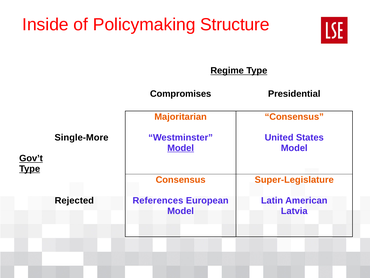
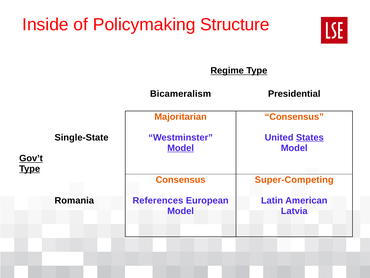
Compromises: Compromises -> Bicameralism
Single-More: Single-More -> Single-State
States underline: none -> present
Super-Legislature: Super-Legislature -> Super-Competing
Rejected: Rejected -> Romania
